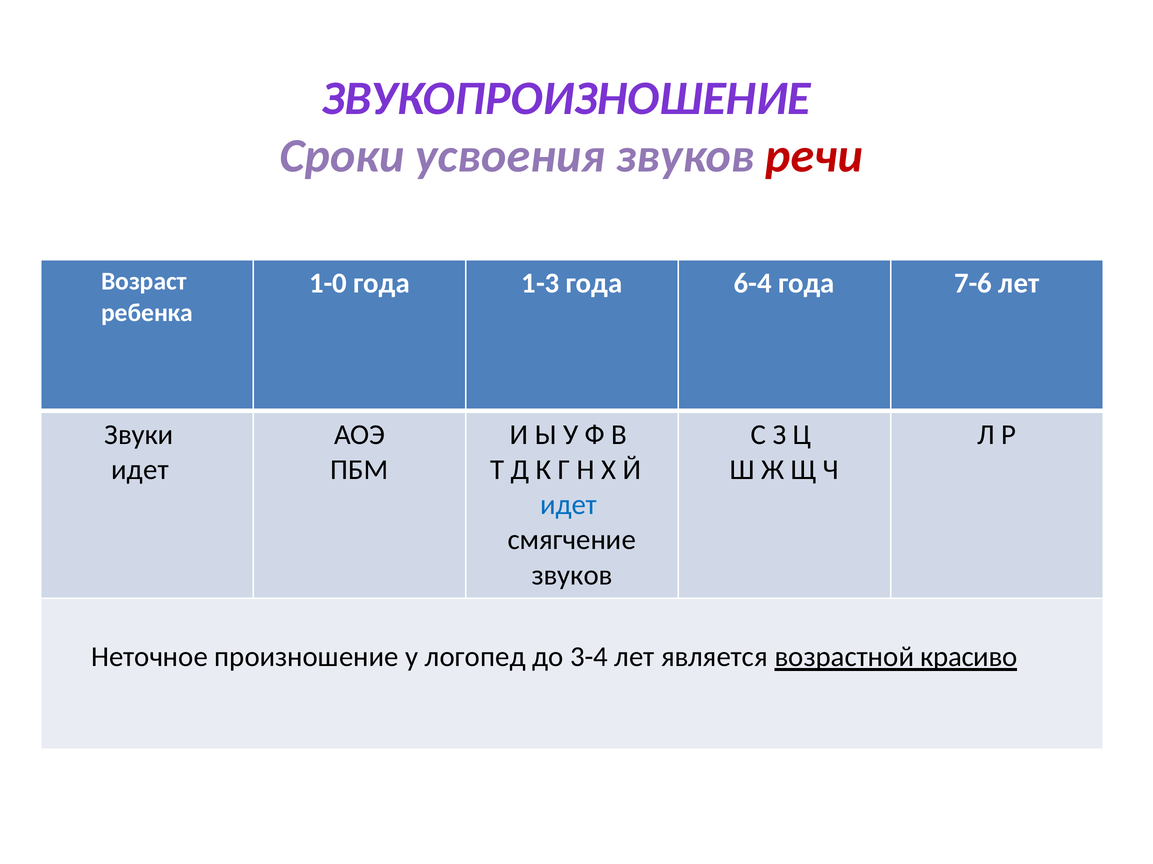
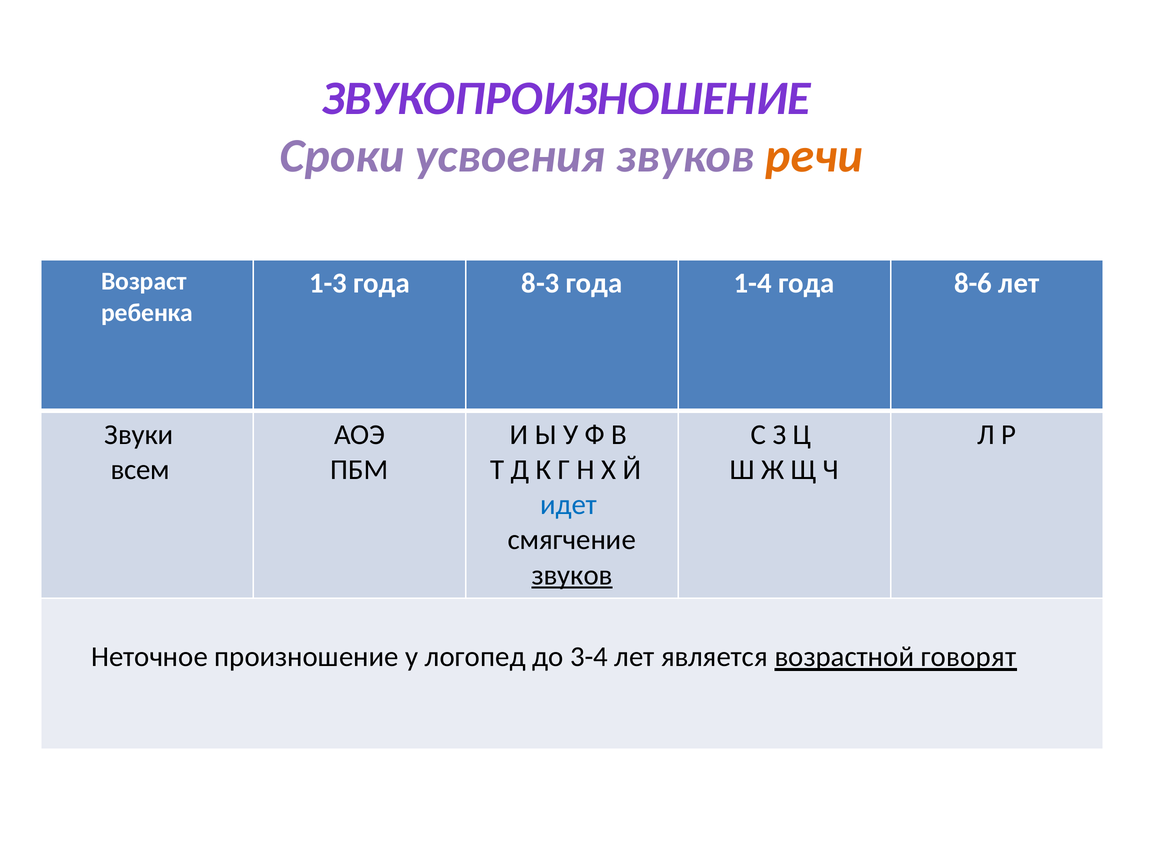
речи colour: red -> orange
1-0: 1-0 -> 1-3
1-3: 1-3 -> 8-3
6-4: 6-4 -> 1-4
7-6: 7-6 -> 8-6
идет at (140, 470): идет -> всем
звуков at (572, 576) underline: none -> present
красиво: красиво -> говорят
